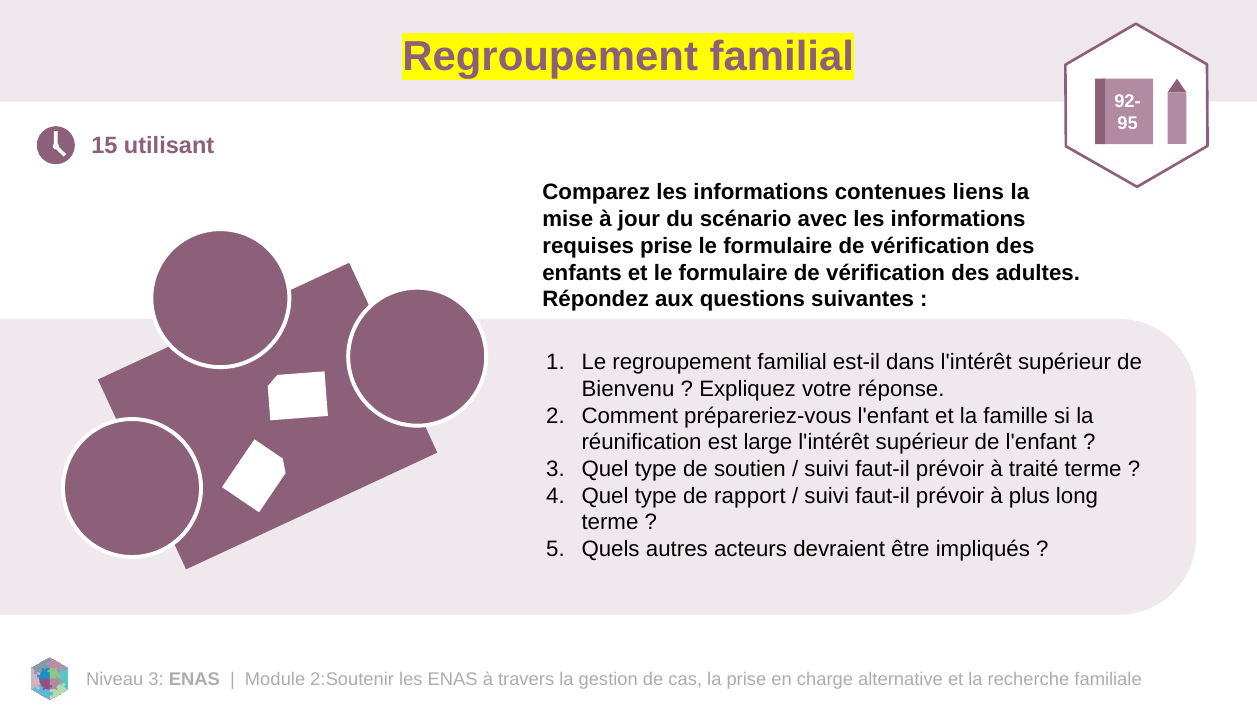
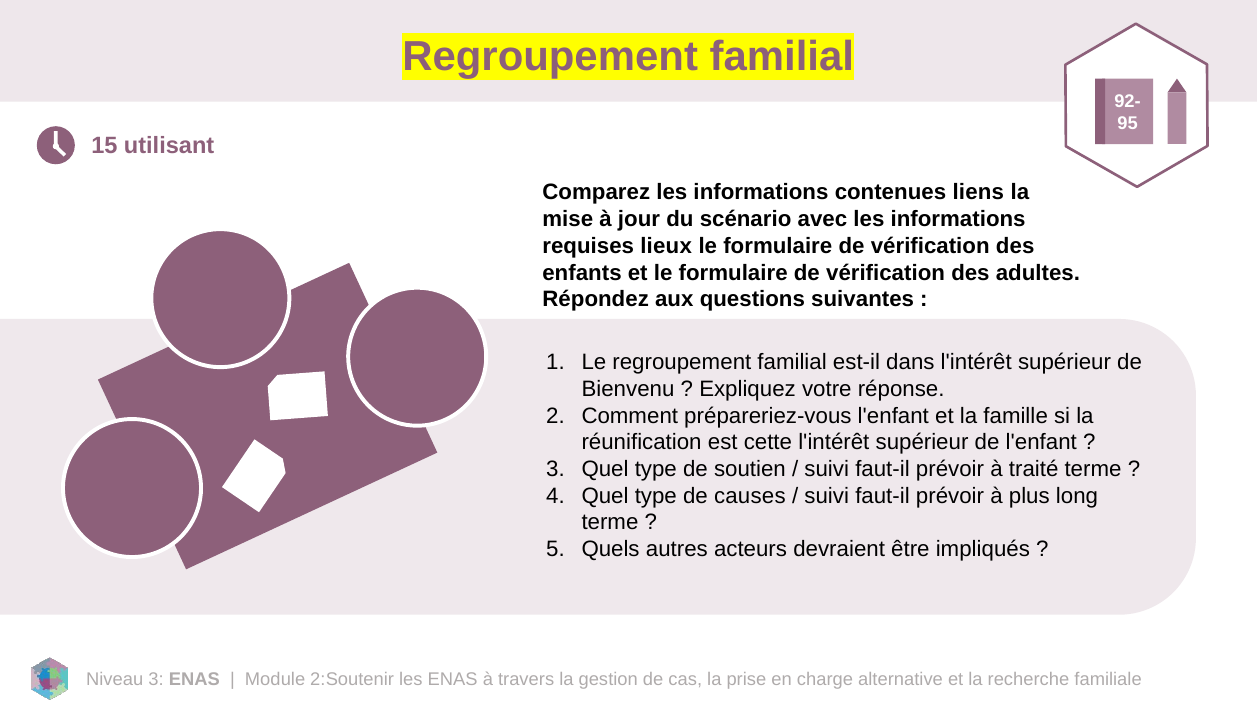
requises prise: prise -> lieux
large: large -> cette
rapport: rapport -> causes
